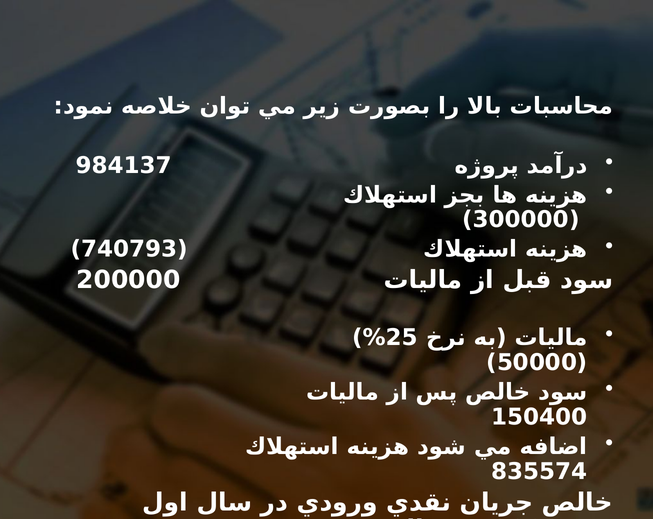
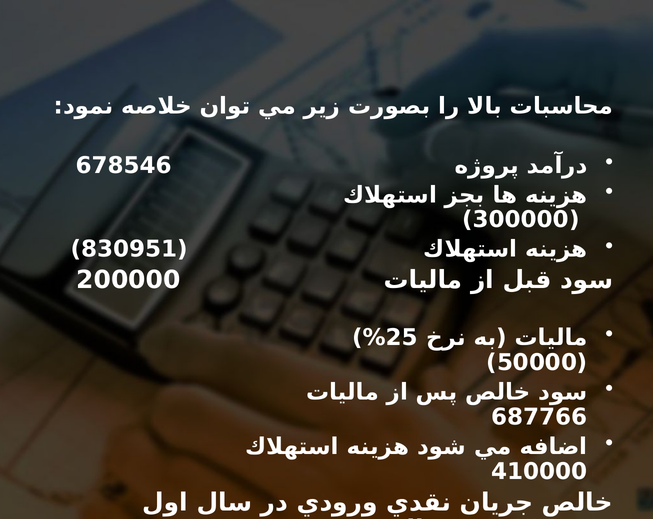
984137: 984137 -> 678546
740793: 740793 -> 830951
150400: 150400 -> 687766
835574: 835574 -> 410000
